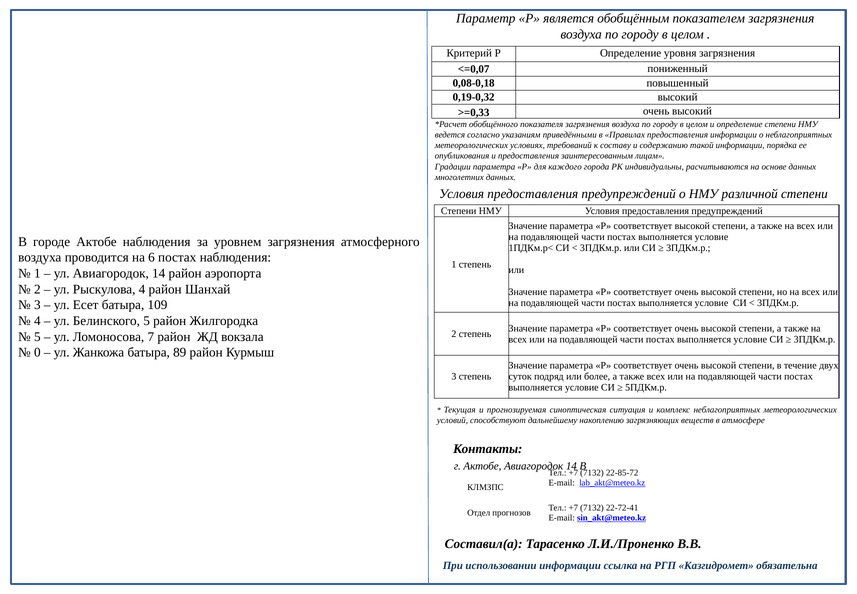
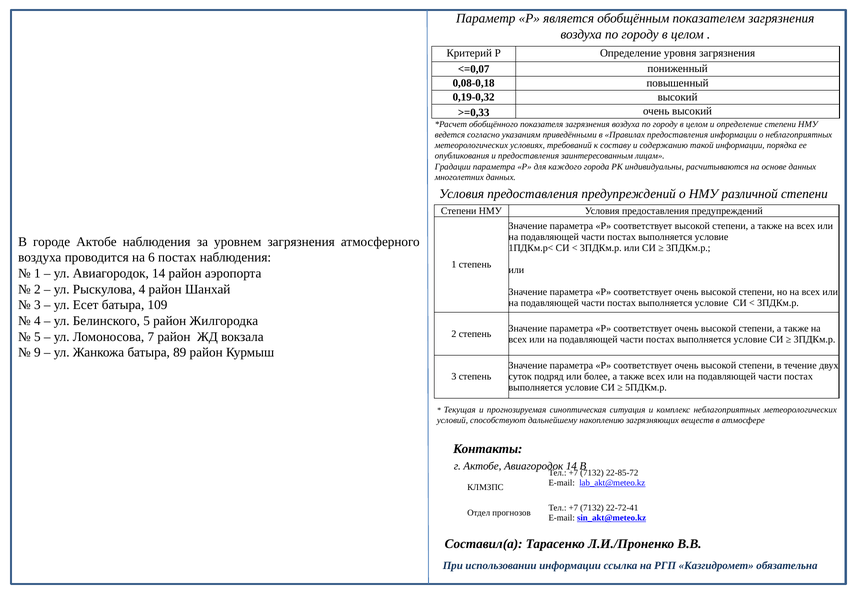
0: 0 -> 9
